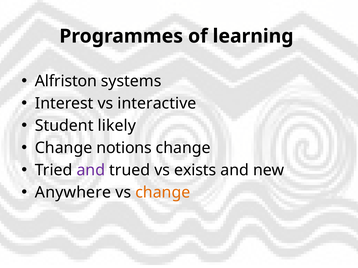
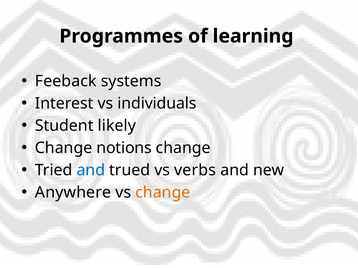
Alfriston: Alfriston -> Feeback
interactive: interactive -> individuals
and at (91, 170) colour: purple -> blue
exists: exists -> verbs
